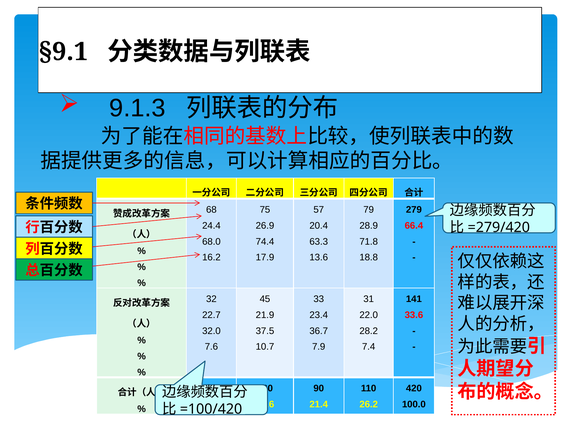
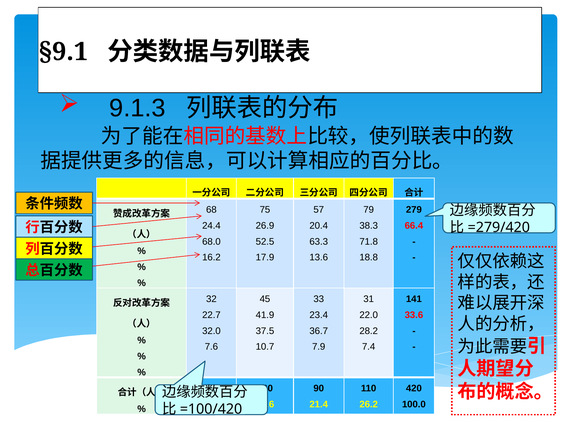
28.9: 28.9 -> 38.3
74.4: 74.4 -> 52.5
21.9: 21.9 -> 41.9
